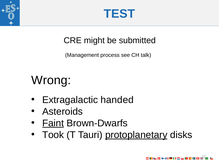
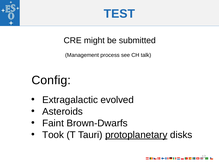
Wrong: Wrong -> Config
handed: handed -> evolved
Faint underline: present -> none
